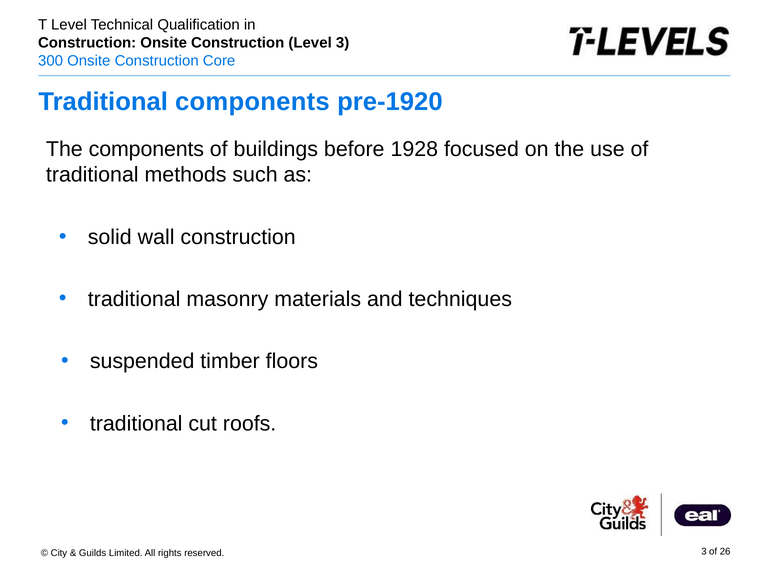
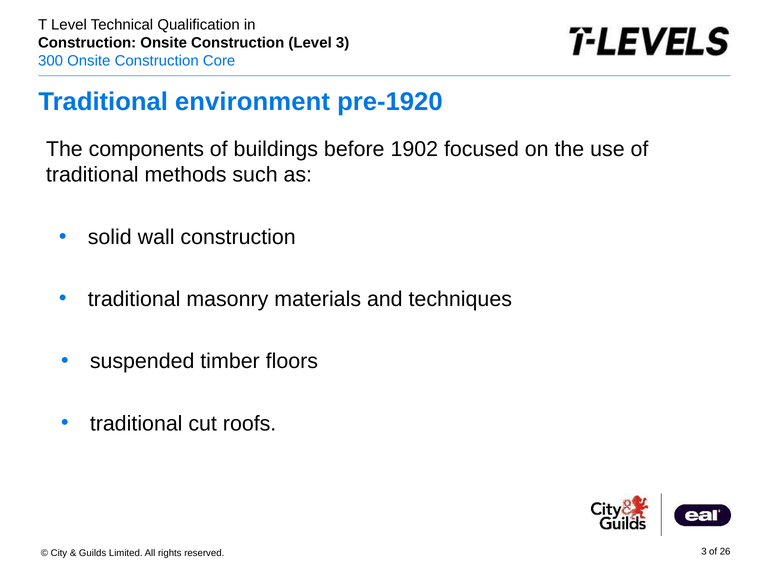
Traditional components: components -> environment
1928: 1928 -> 1902
